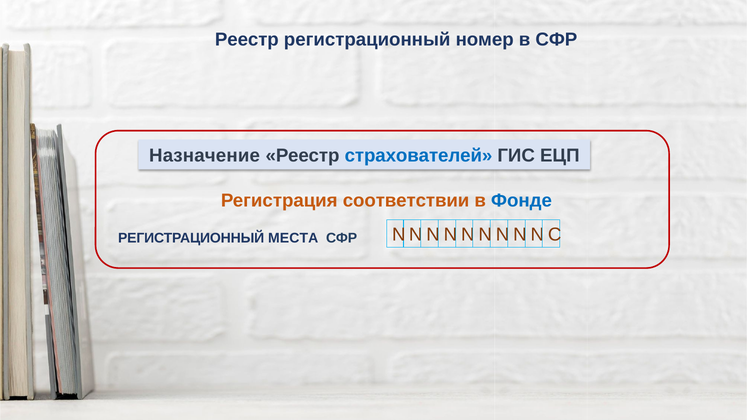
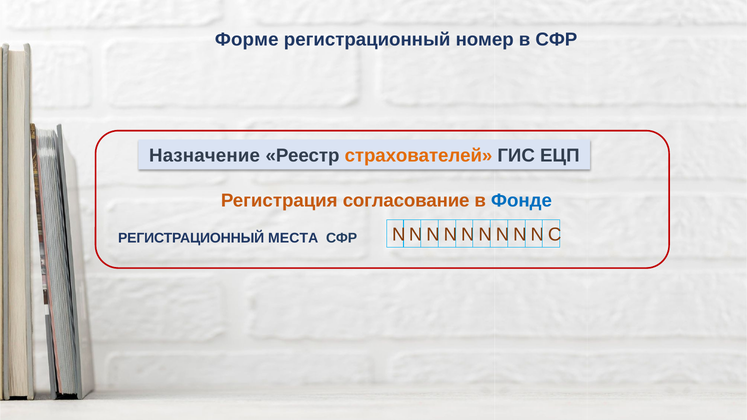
Реестр at (247, 39): Реестр -> Форме
страхователей colour: blue -> orange
соответствии: соответствии -> согласование
